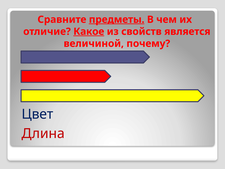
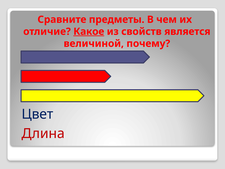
предметы underline: present -> none
